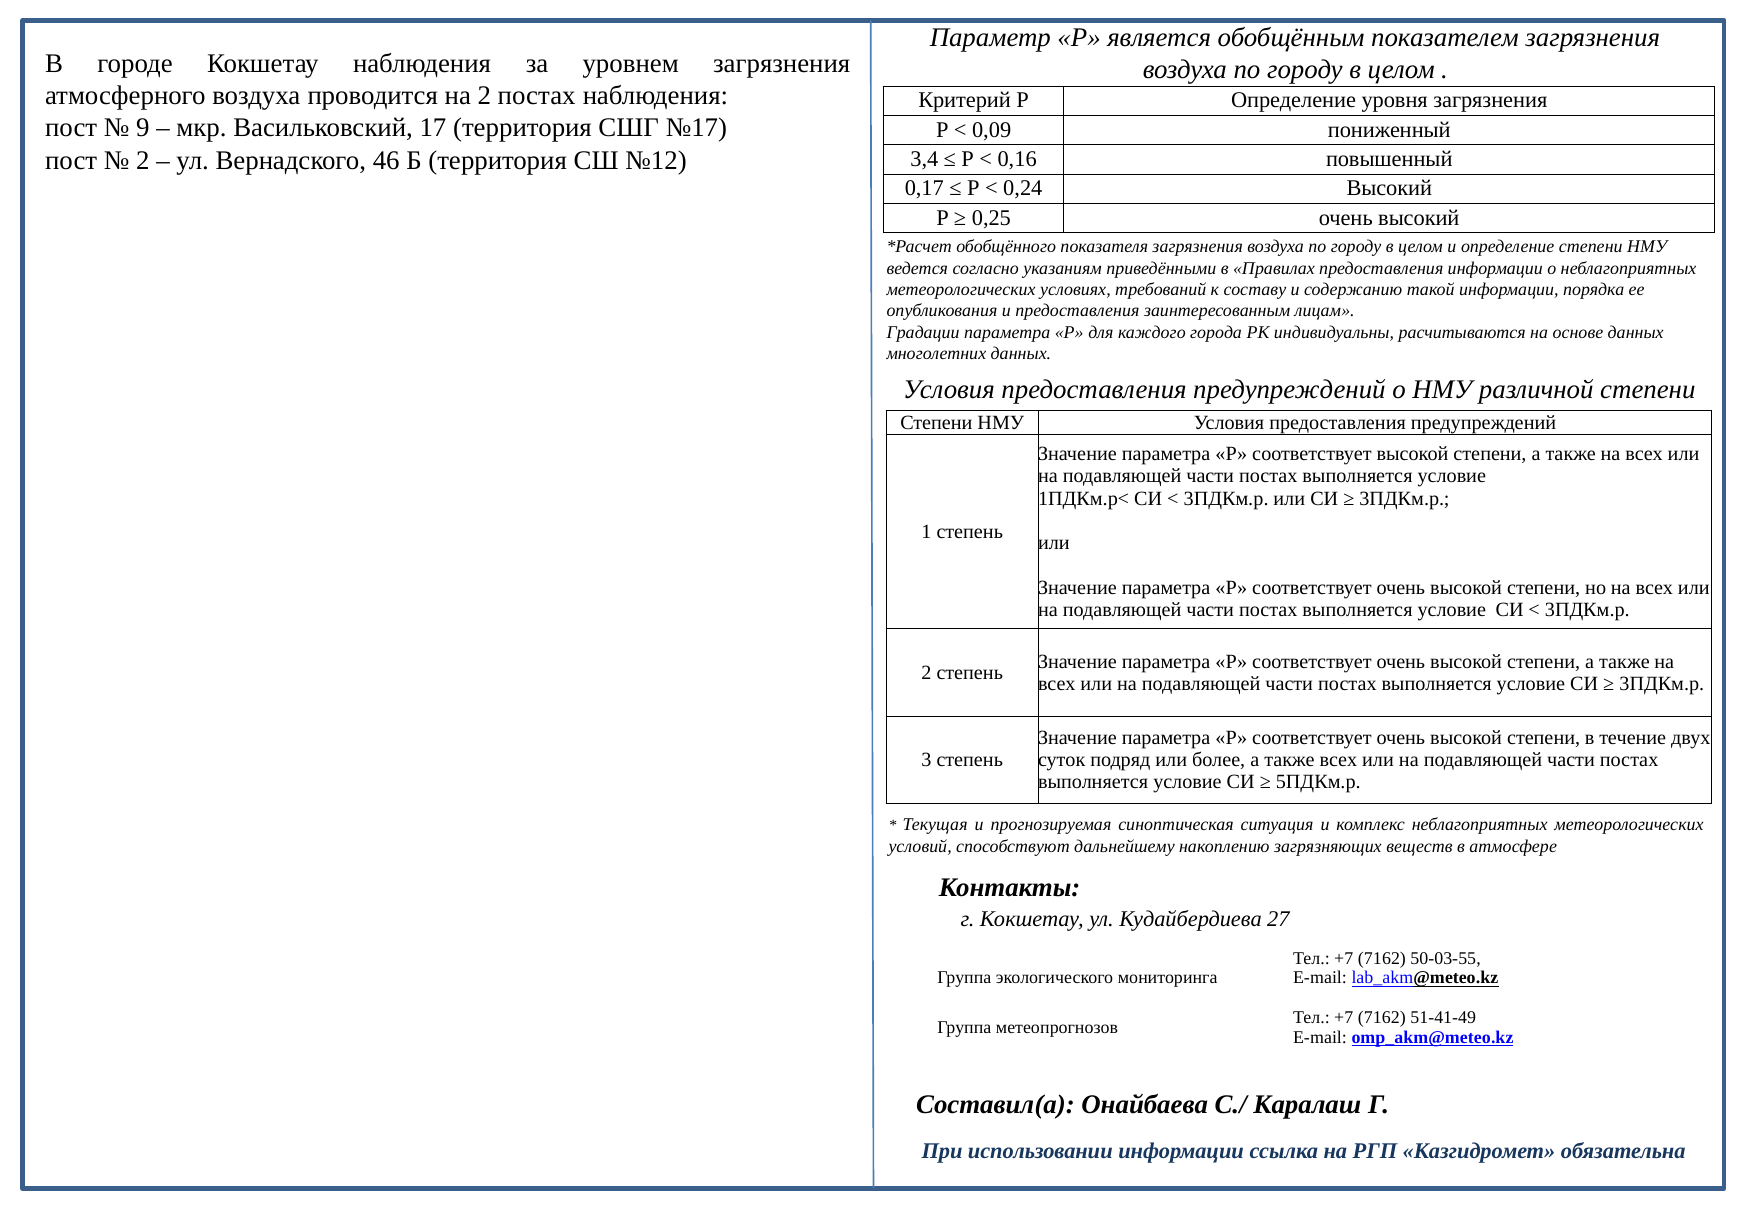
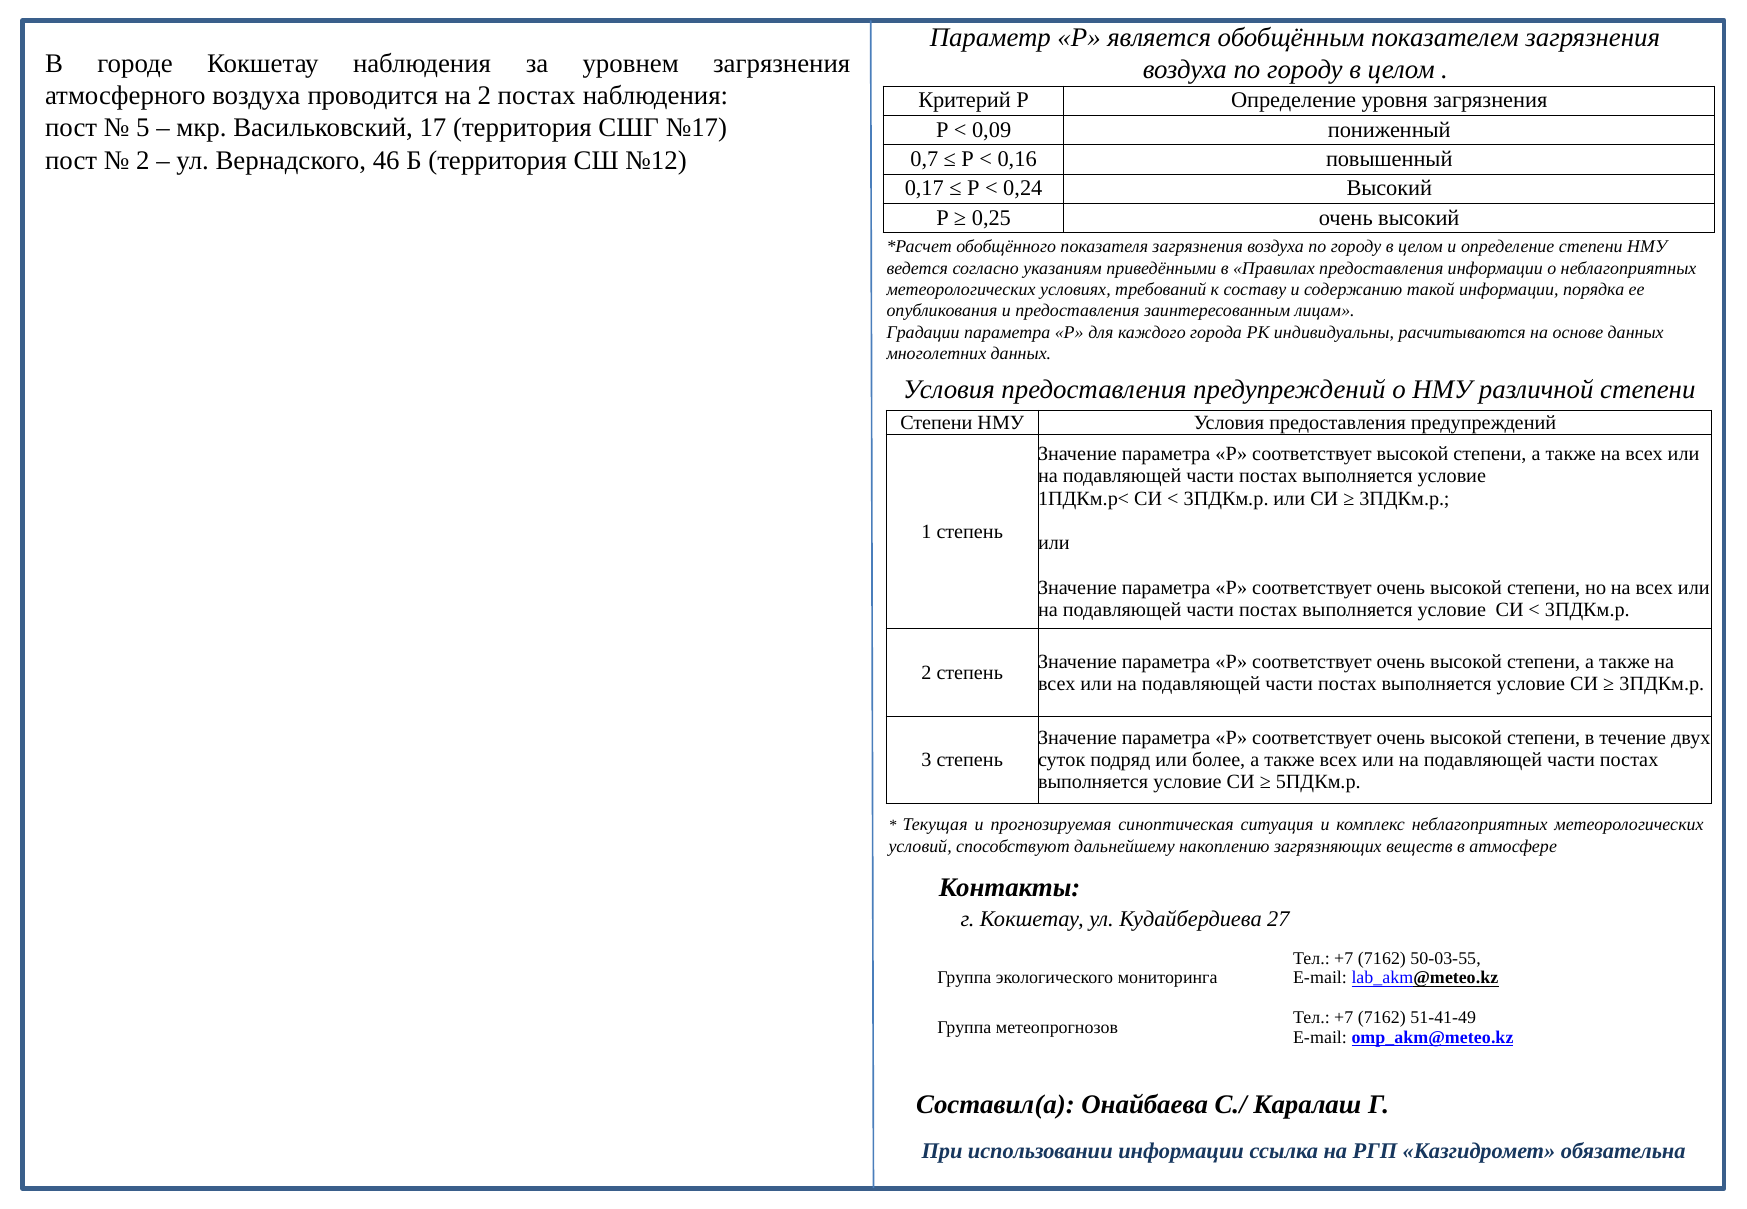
9: 9 -> 5
3,4: 3,4 -> 0,7
